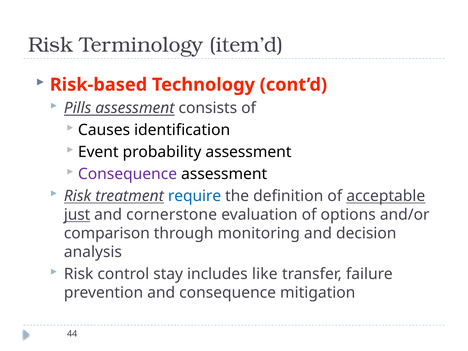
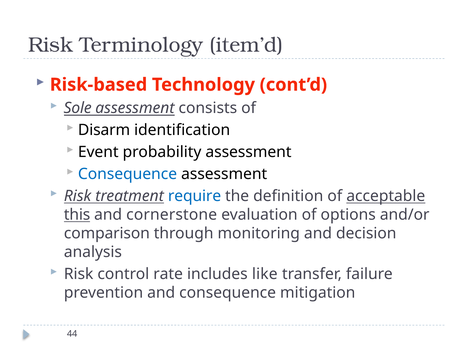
Pills: Pills -> Sole
Causes: Causes -> Disarm
Consequence at (128, 174) colour: purple -> blue
just: just -> this
stay: stay -> rate
